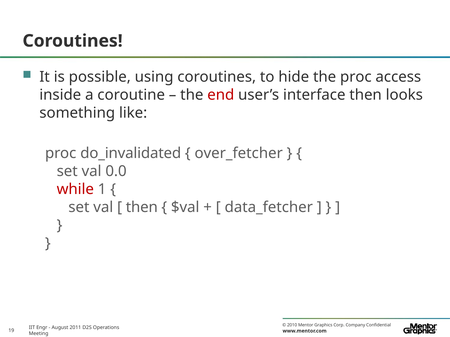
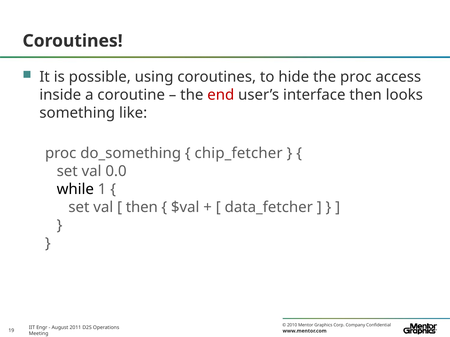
do_invalidated: do_invalidated -> do_something
over_fetcher: over_fetcher -> chip_fetcher
while colour: red -> black
